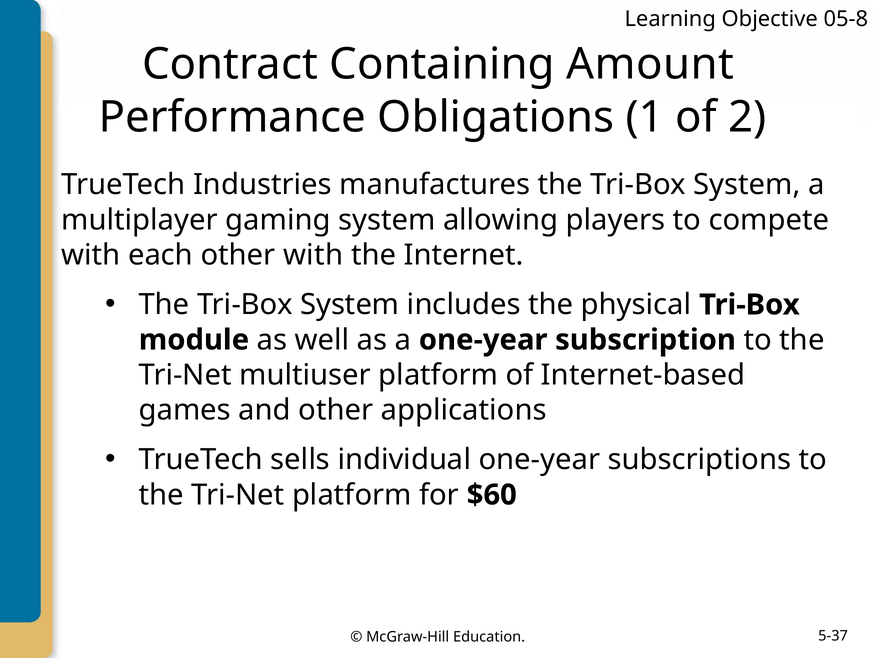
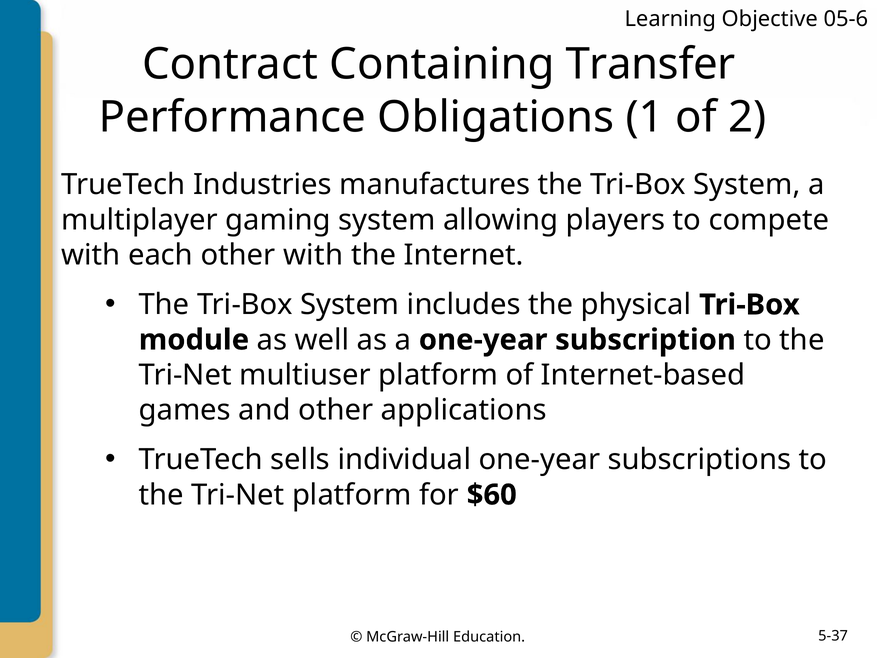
05-8: 05-8 -> 05-6
Amount: Amount -> Transfer
